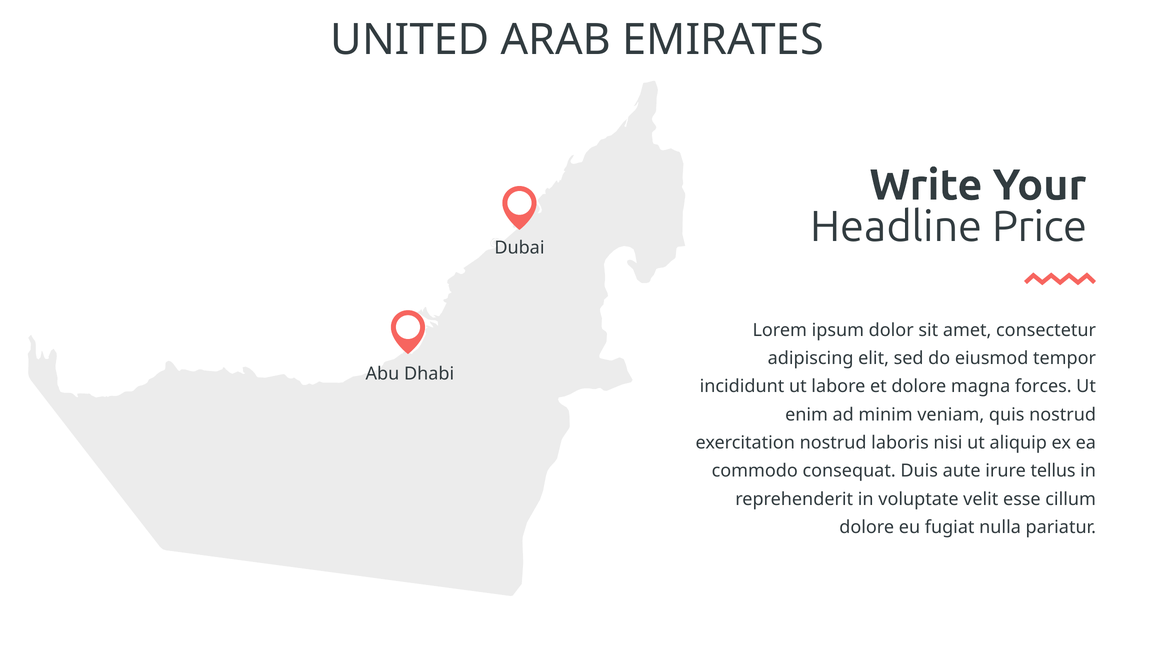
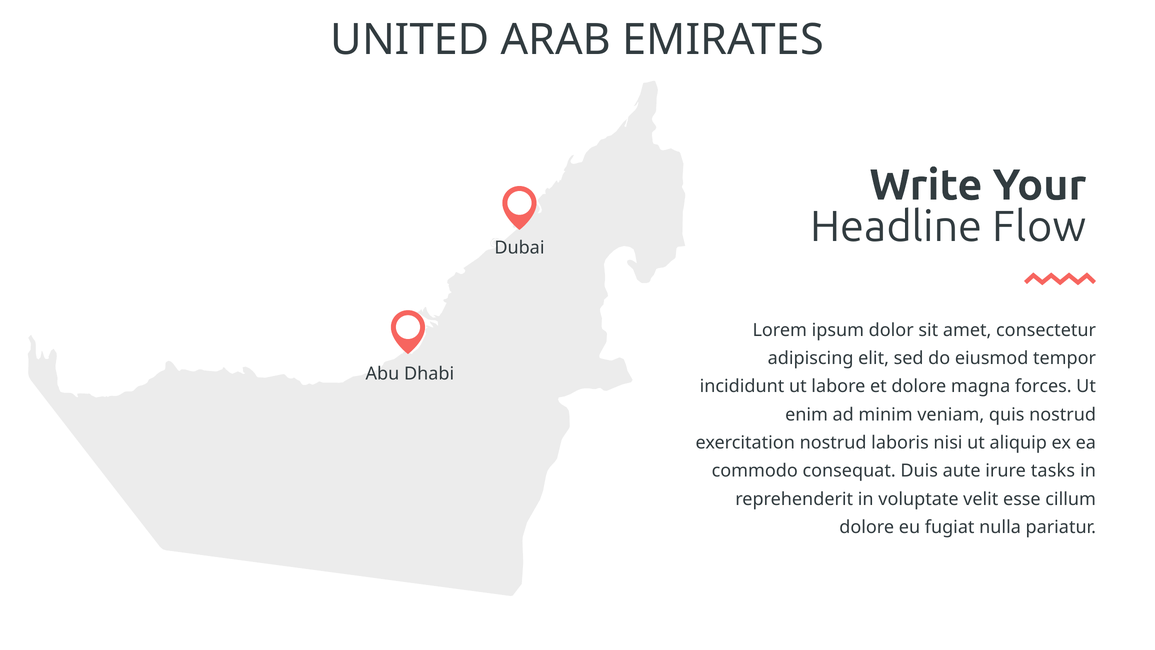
Price: Price -> Flow
tellus: tellus -> tasks
